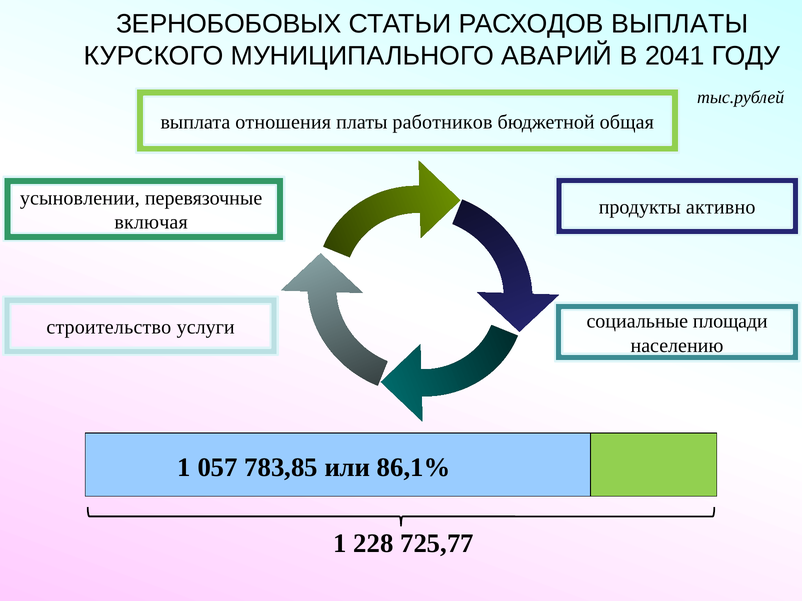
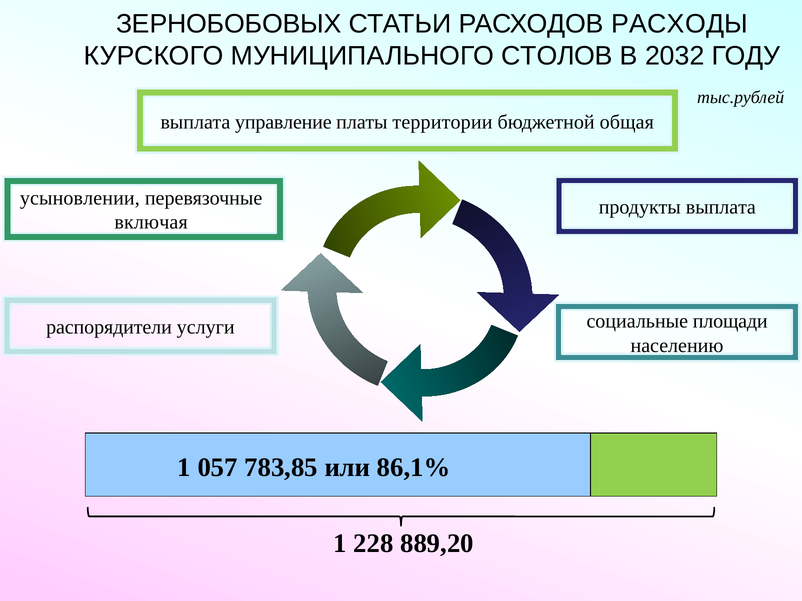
ВЫПЛАТЫ: ВЫПЛАТЫ -> РАСХОДЫ
АВАРИЙ: АВАРИЙ -> СТОЛОВ
2041: 2041 -> 2032
отношения: отношения -> управление
работников: работников -> территории
продукты активно: активно -> выплата
строительство: строительство -> распорядители
725,77: 725,77 -> 889,20
